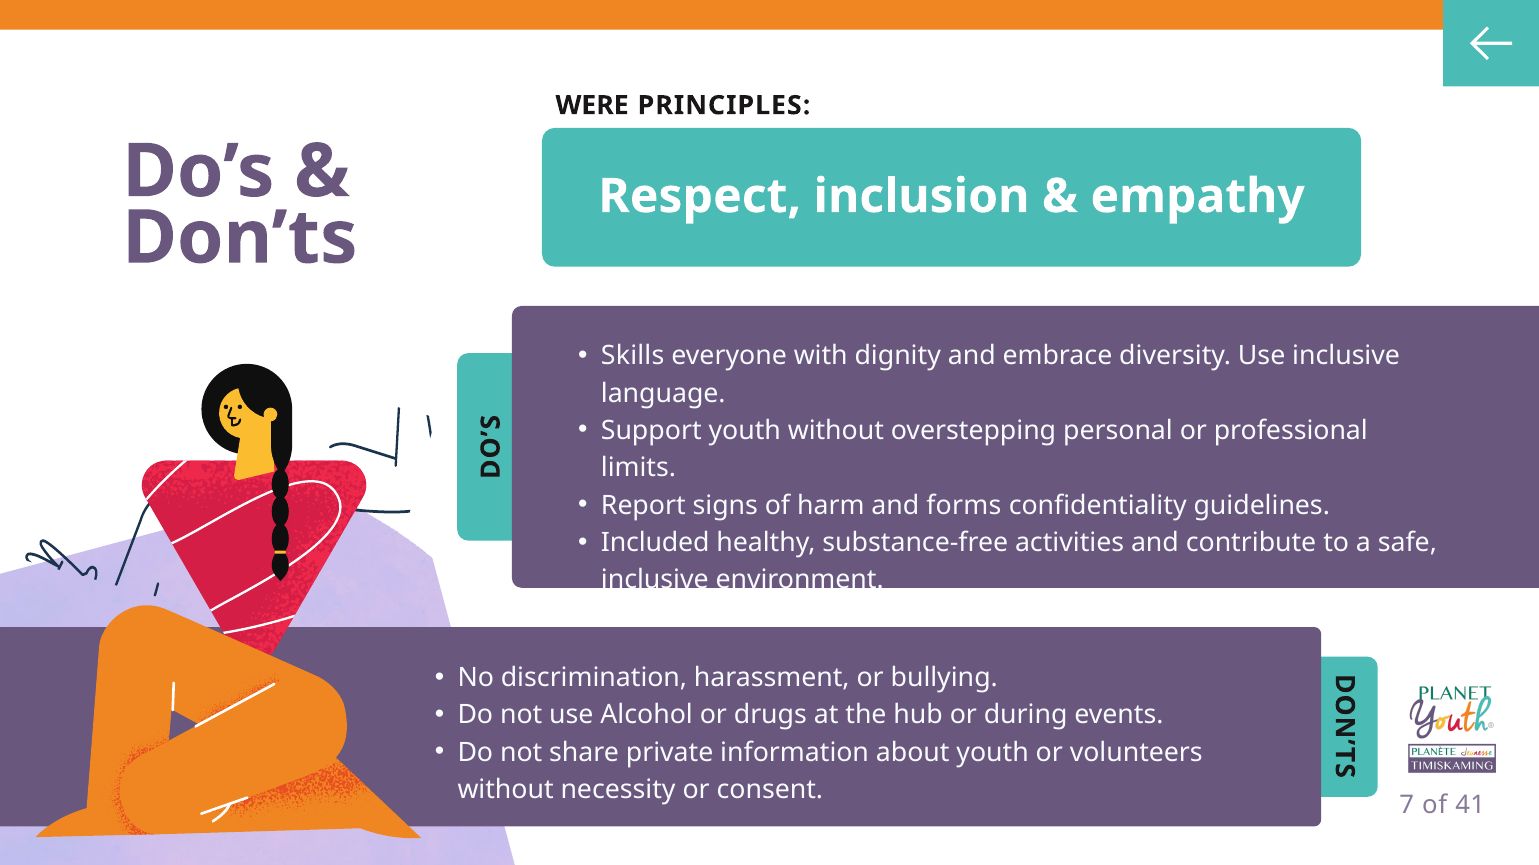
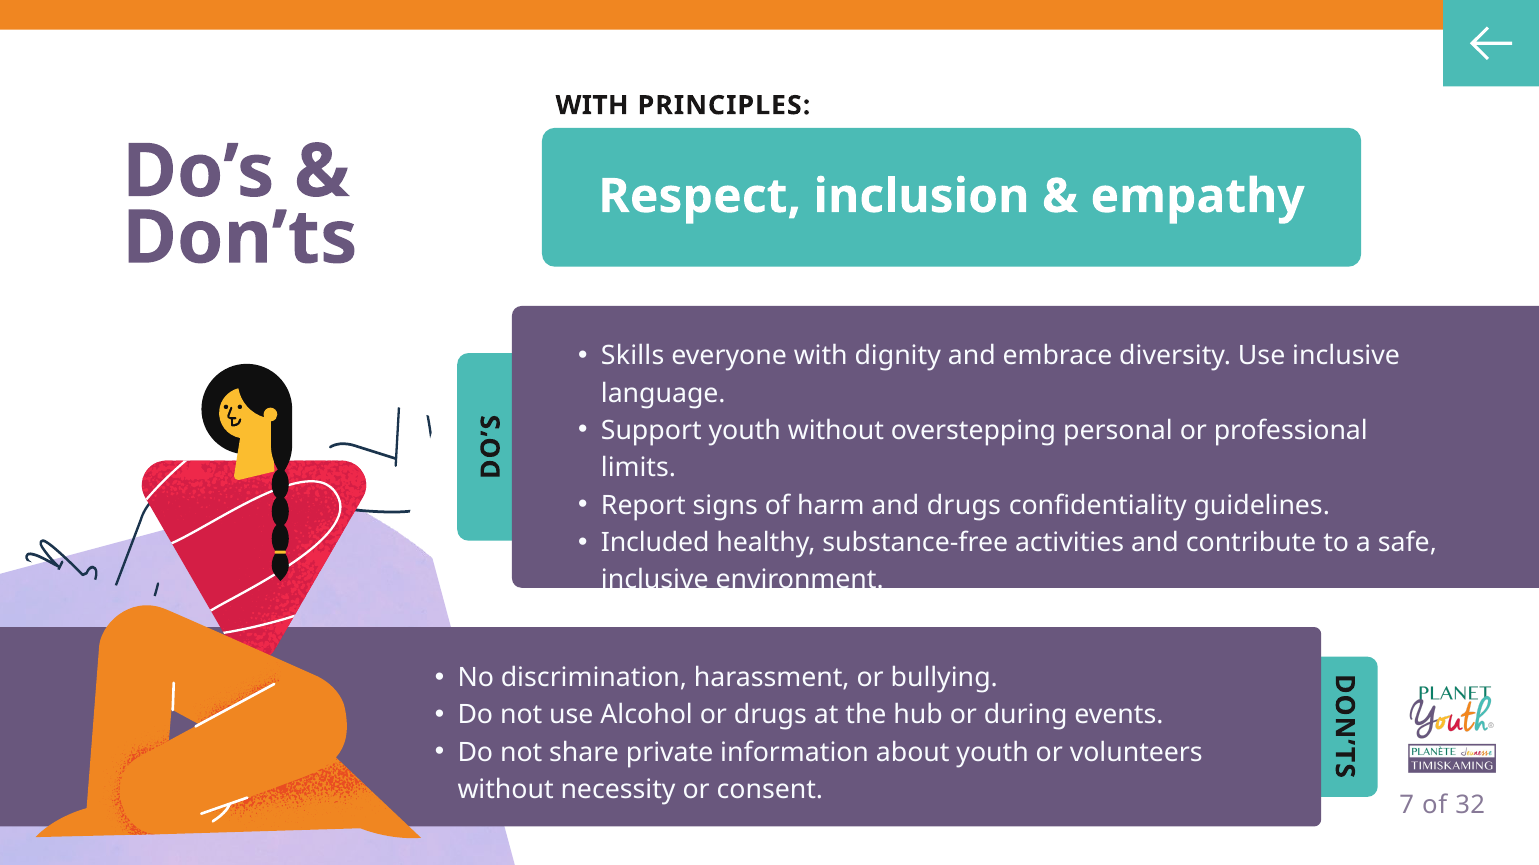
WERE at (592, 106): WERE -> WITH
and forms: forms -> drugs
41: 41 -> 32
